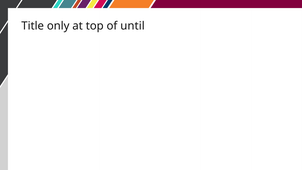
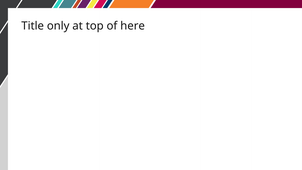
until: until -> here
